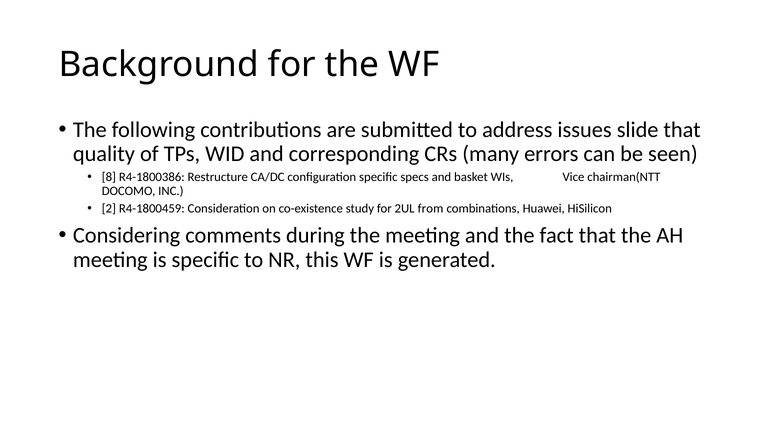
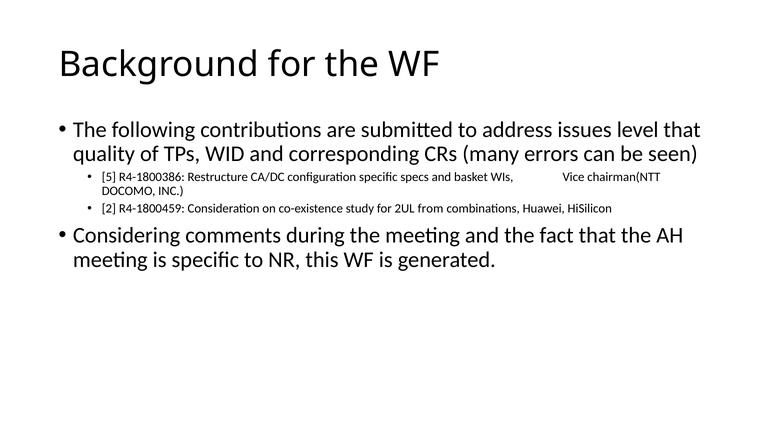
slide: slide -> level
8: 8 -> 5
